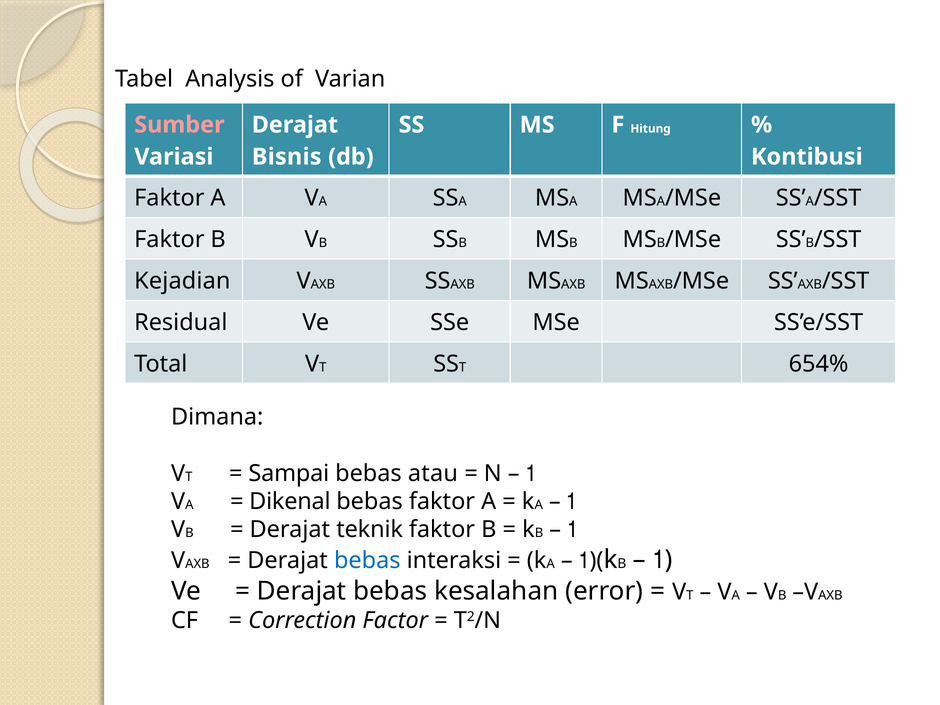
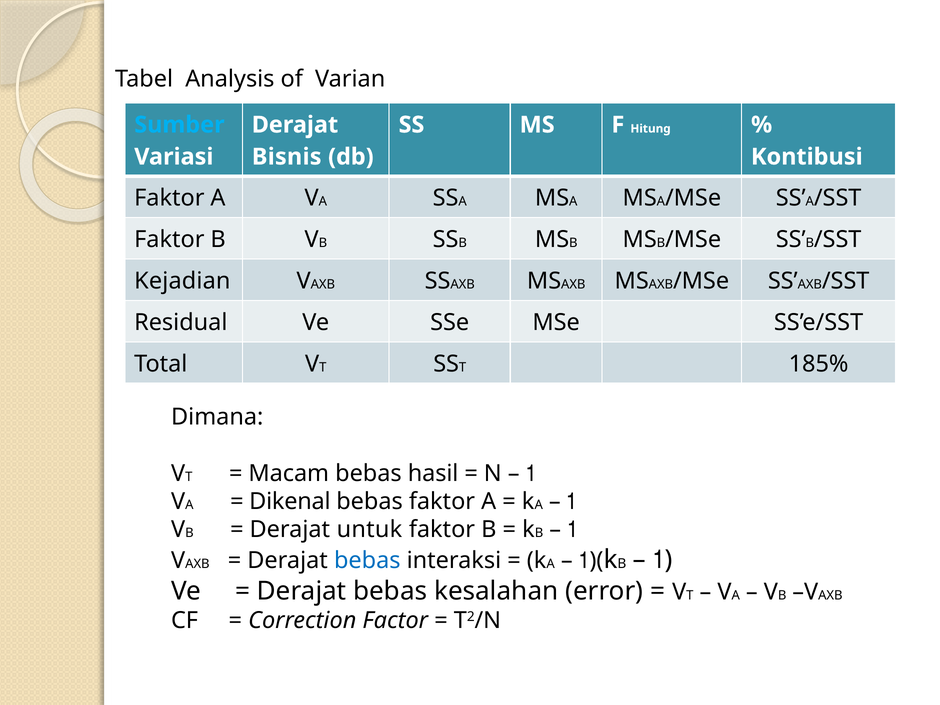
Sumber colour: pink -> light blue
654%: 654% -> 185%
Sampai: Sampai -> Macam
atau: atau -> hasil
teknik: teknik -> untuk
